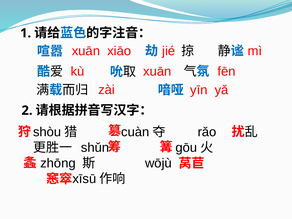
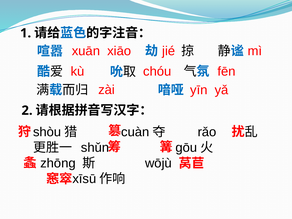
xuān at (157, 71): xuān -> chóu
